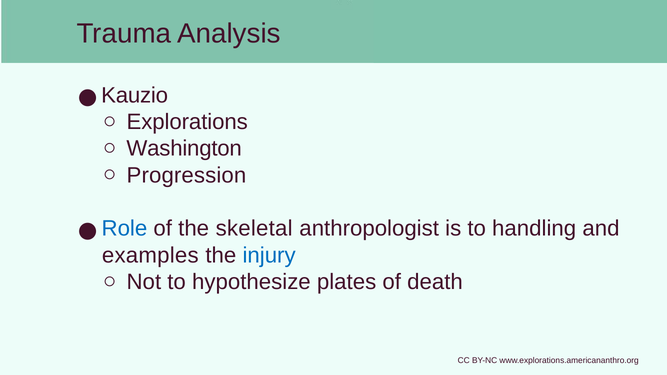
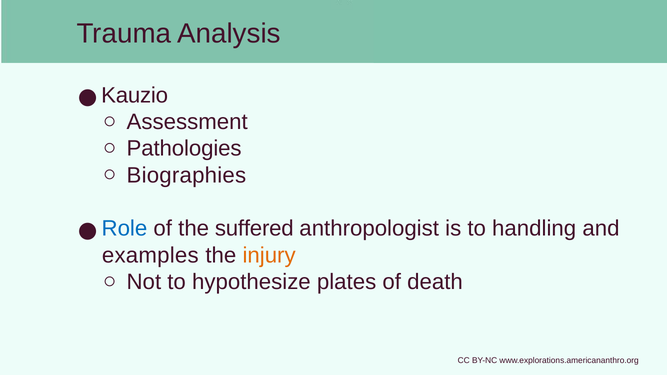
Explorations: Explorations -> Assessment
Washington: Washington -> Pathologies
Progression: Progression -> Biographies
skeletal: skeletal -> suffered
injury colour: blue -> orange
